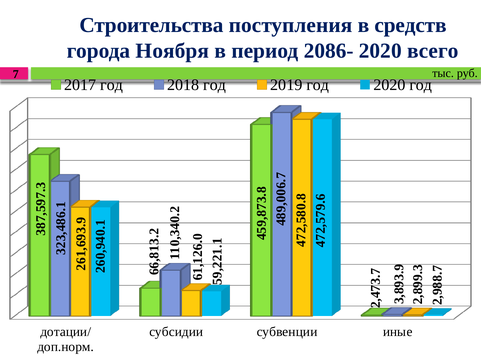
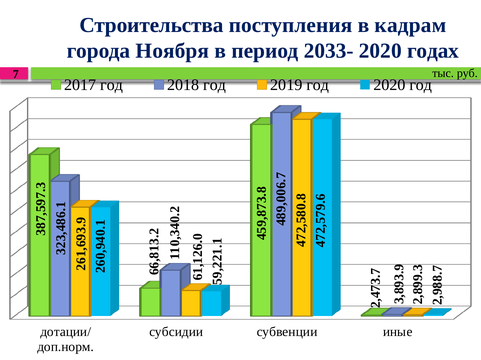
средств: средств -> кадрам
2086-: 2086- -> 2033-
всего: всего -> годах
